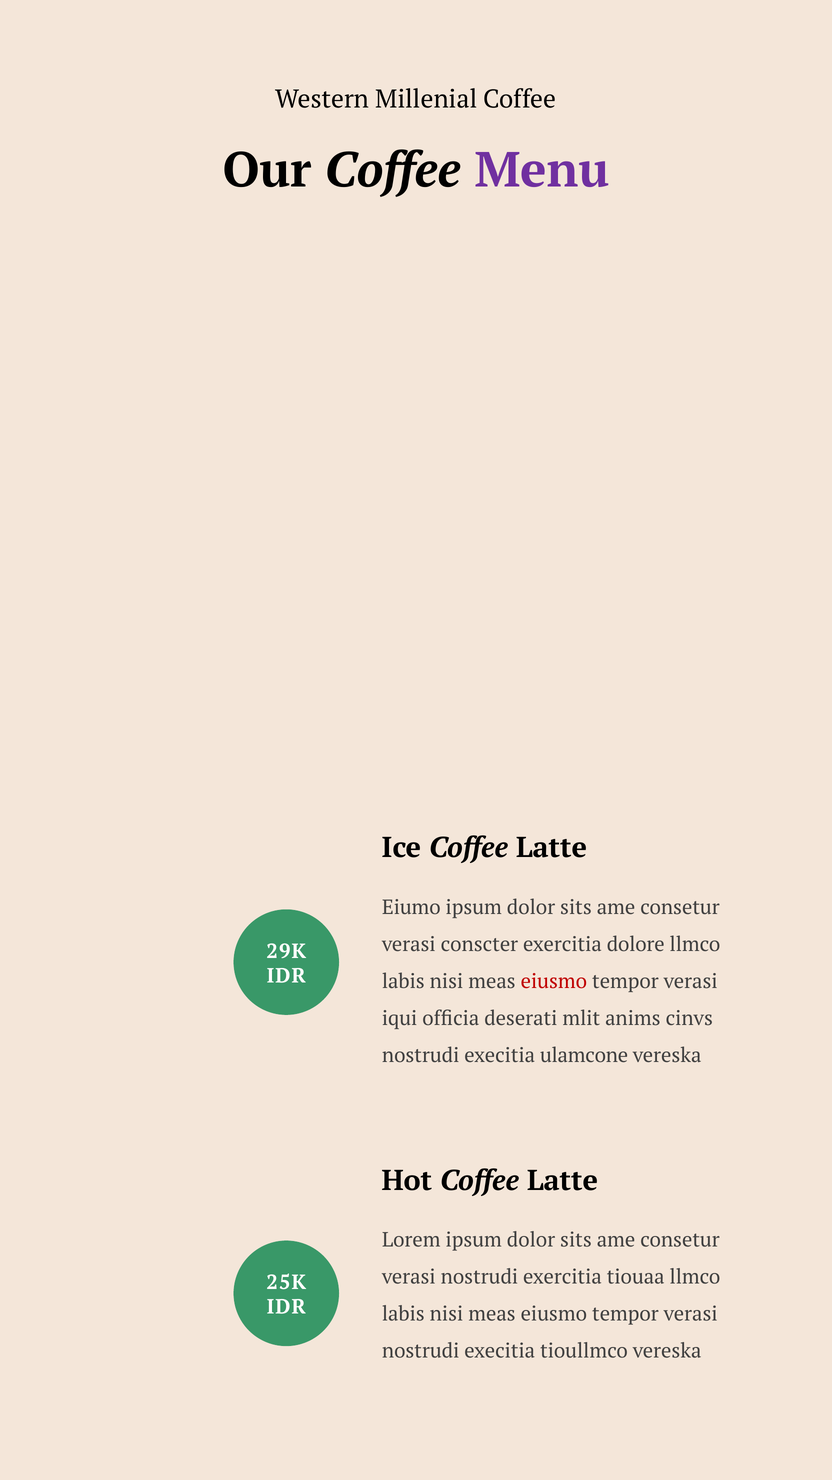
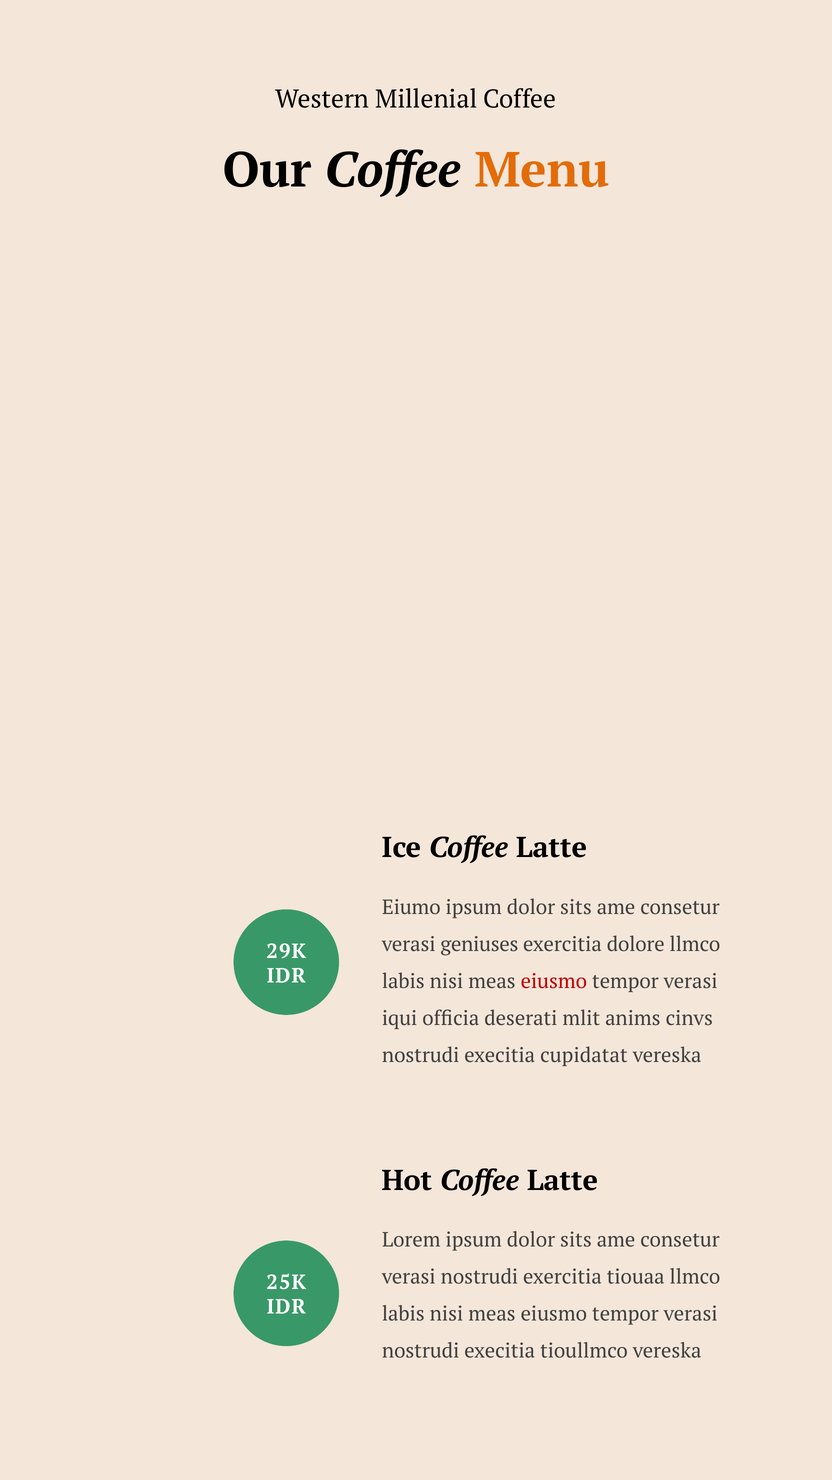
Menu colour: purple -> orange
conscter: conscter -> geniuses
ulamcone: ulamcone -> cupidatat
